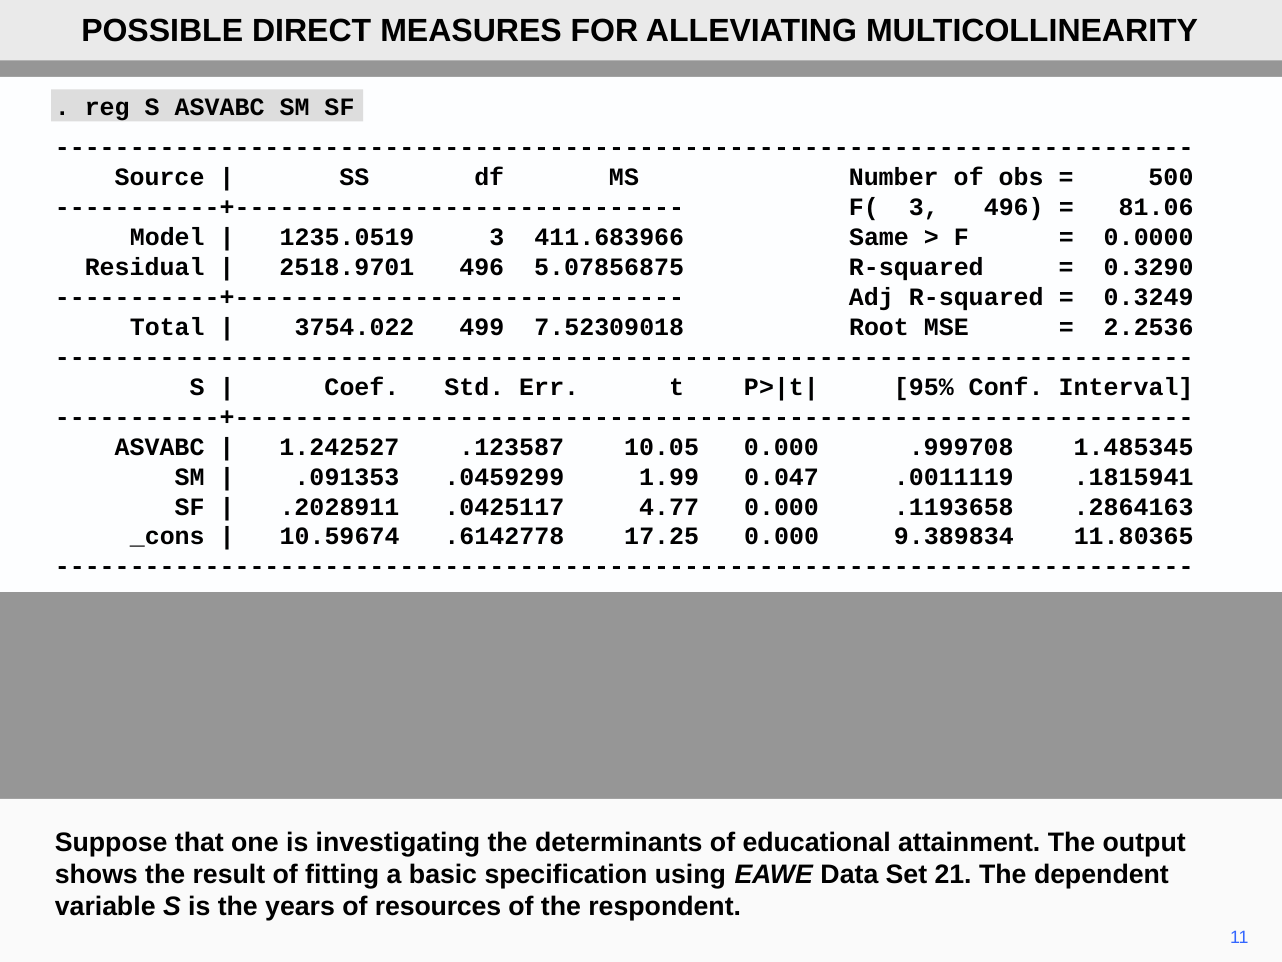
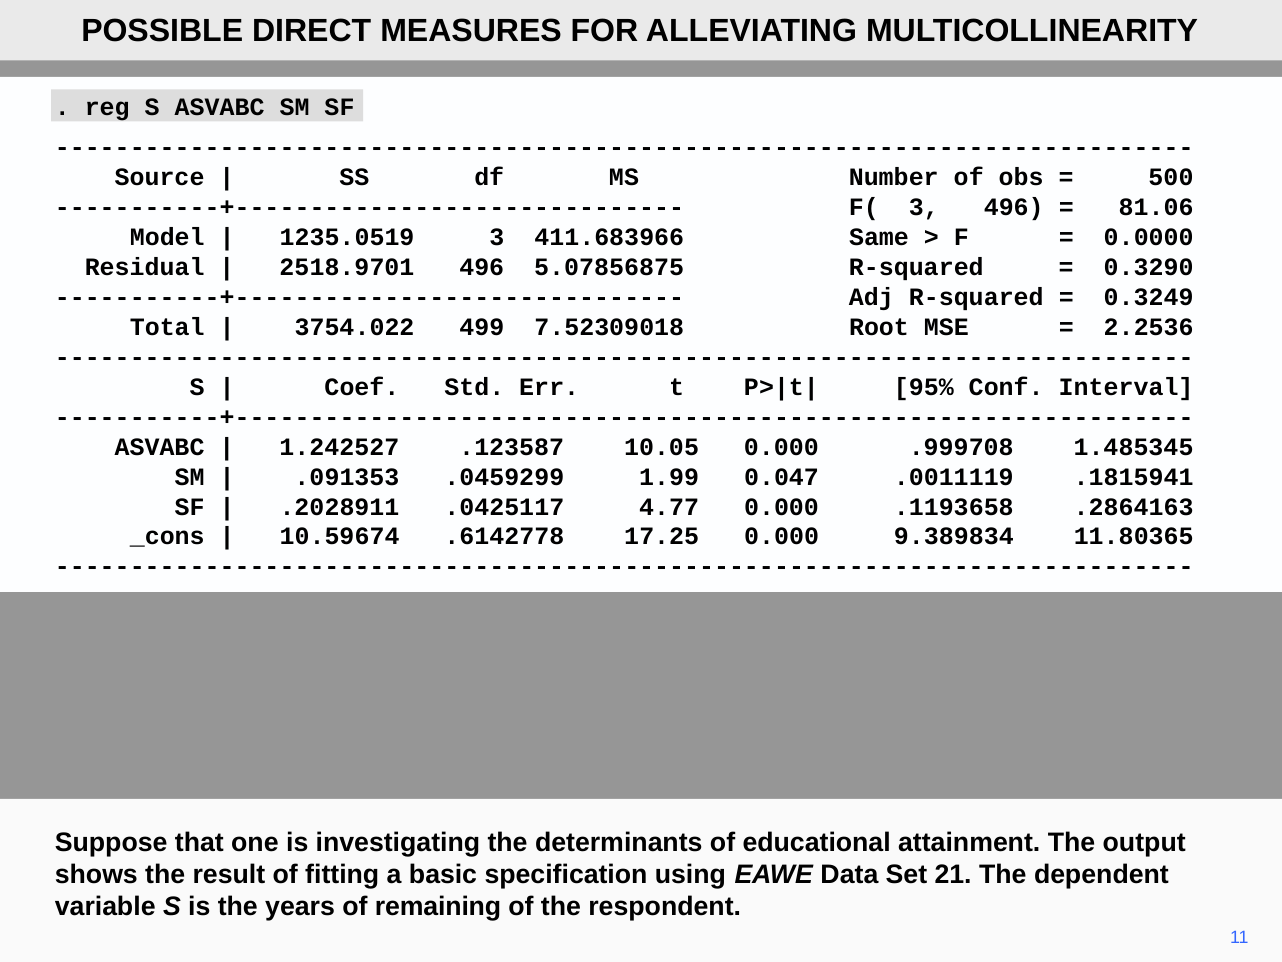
resources: resources -> remaining
